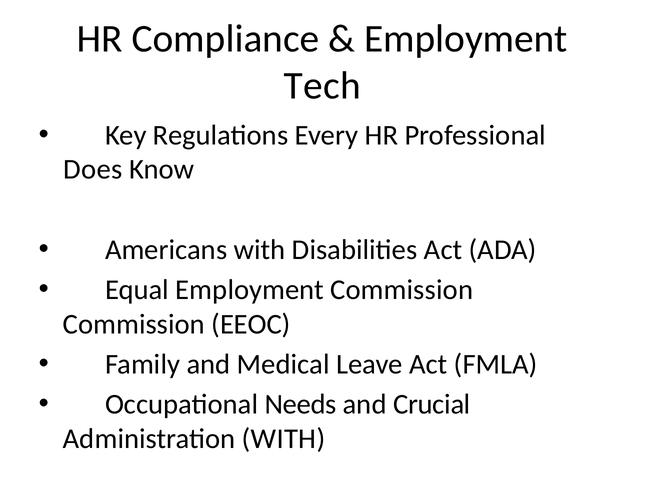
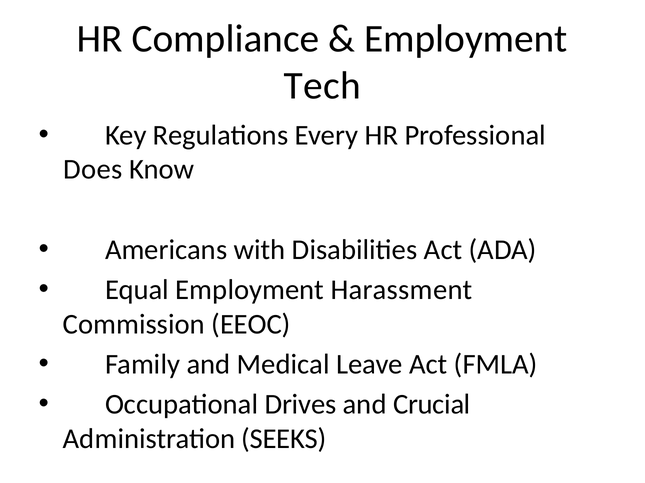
Employment Commission: Commission -> Harassment
Needs: Needs -> Drives
Administration WITH: WITH -> SEEKS
